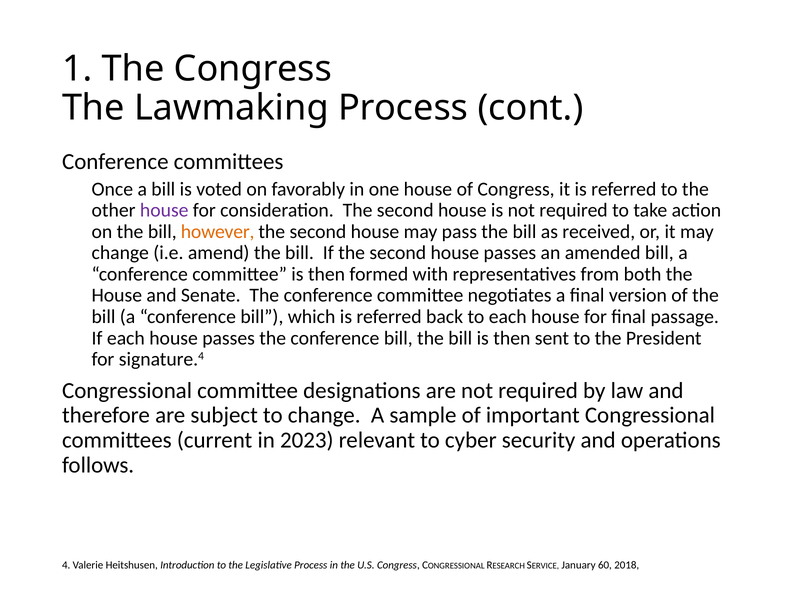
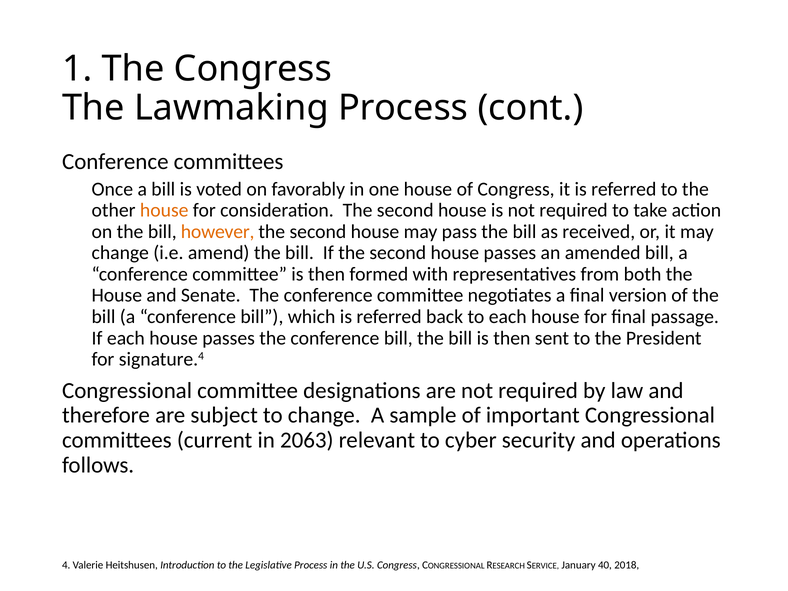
house at (164, 210) colour: purple -> orange
2023: 2023 -> 2063
60: 60 -> 40
